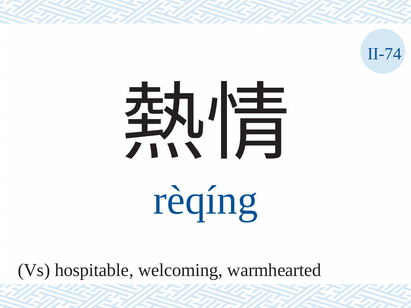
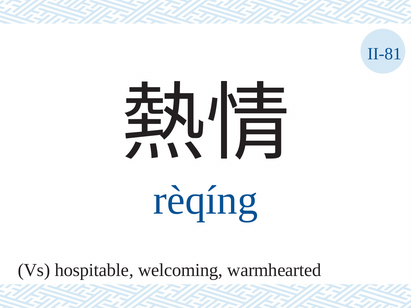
II-74: II-74 -> II-81
